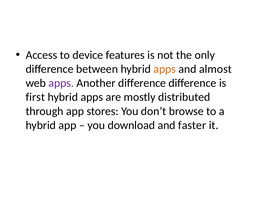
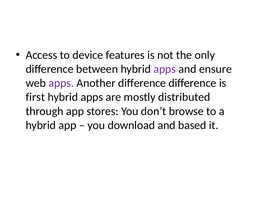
apps at (165, 69) colour: orange -> purple
almost: almost -> ensure
faster: faster -> based
